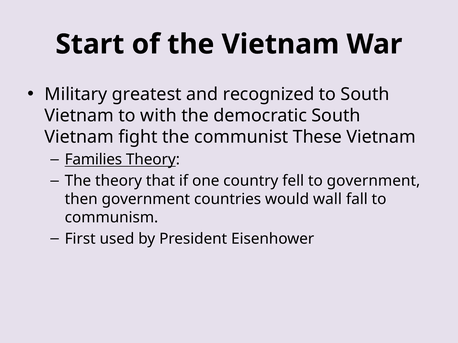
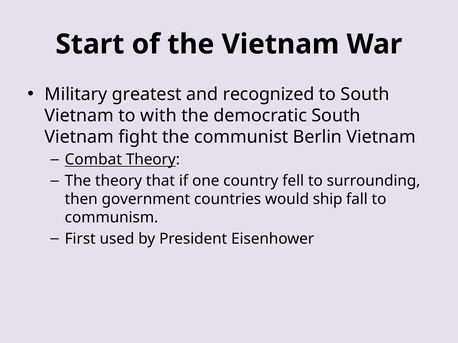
These: These -> Berlin
Families: Families -> Combat
to government: government -> surrounding
wall: wall -> ship
